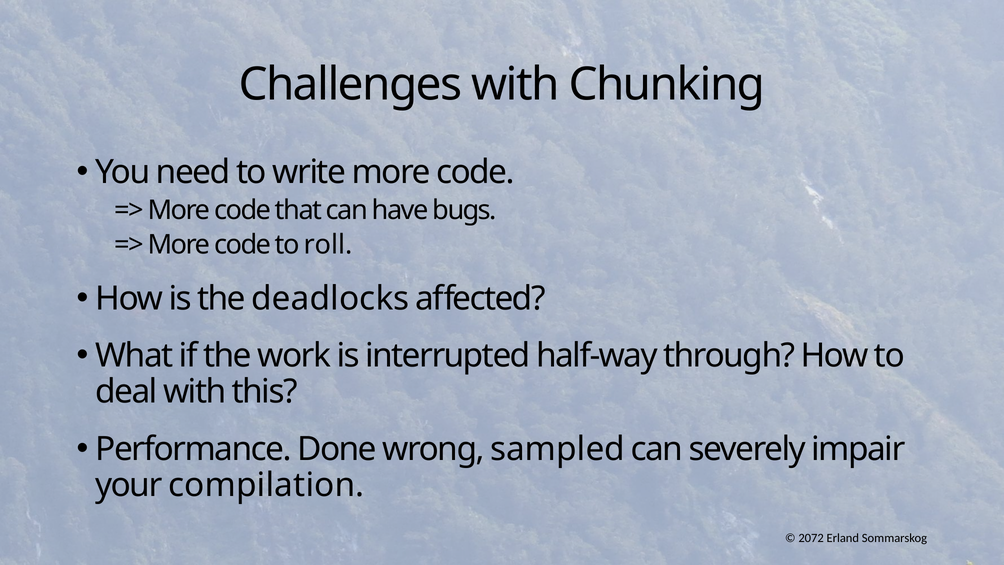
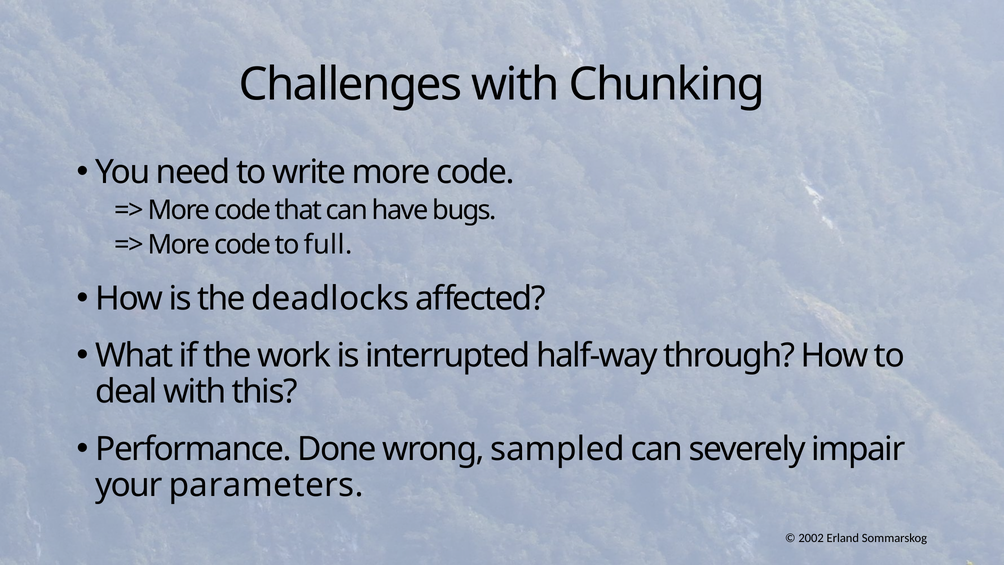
roll: roll -> full
compilation: compilation -> parameters
2072: 2072 -> 2002
